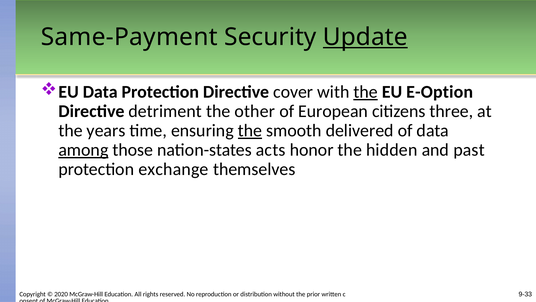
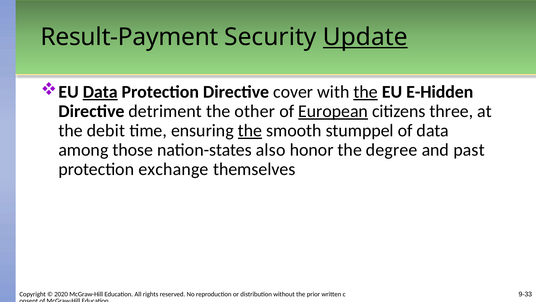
Same-Payment: Same-Payment -> Result-Payment
Data at (100, 92) underline: none -> present
E-Option: E-Option -> E-Hidden
European underline: none -> present
years: years -> debit
delivered: delivered -> stumppel
among underline: present -> none
acts: acts -> also
hidden: hidden -> degree
